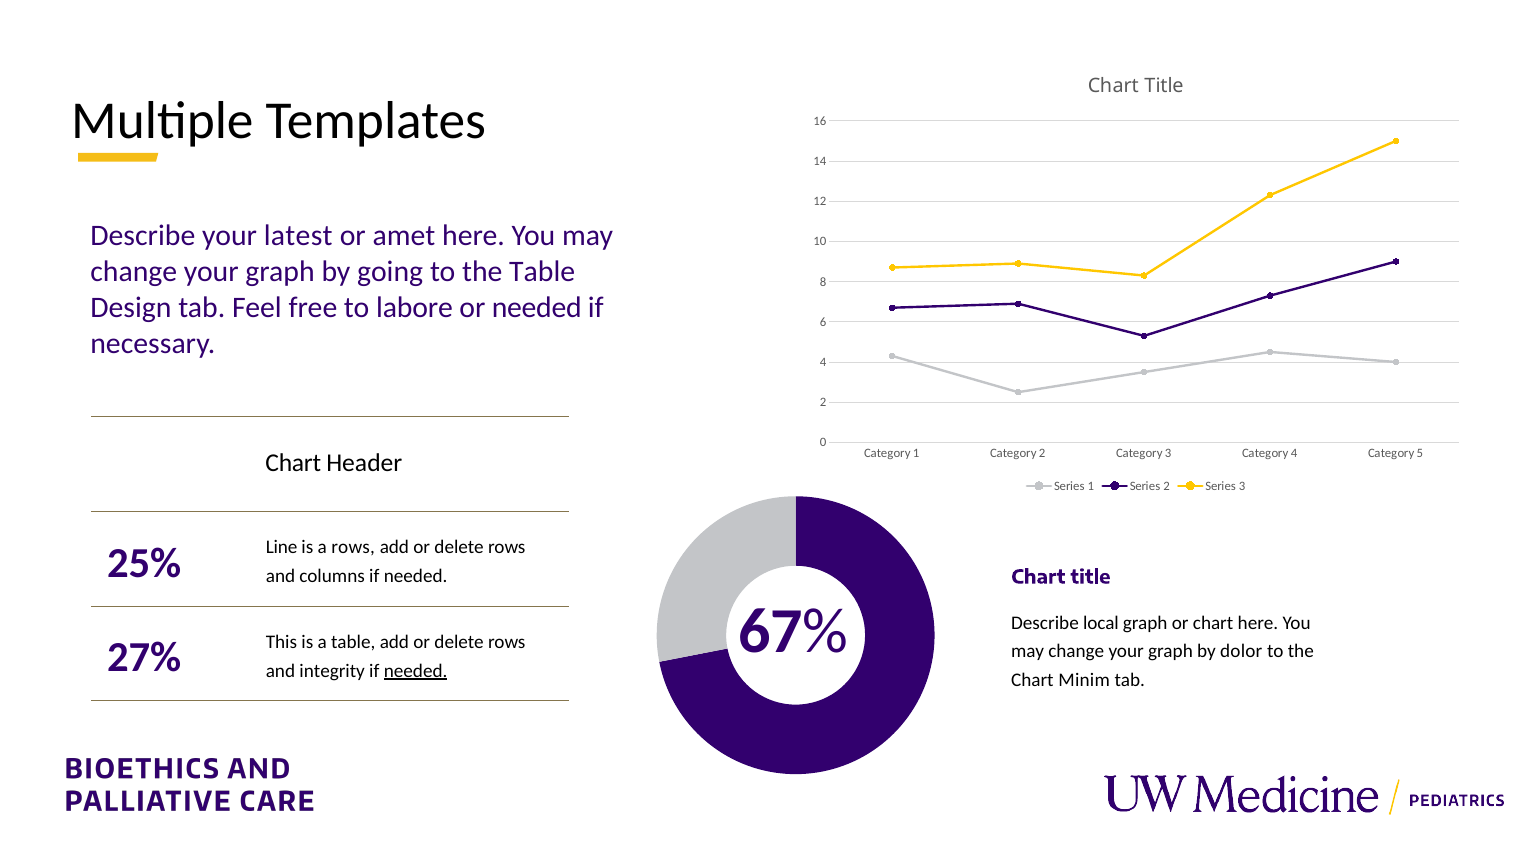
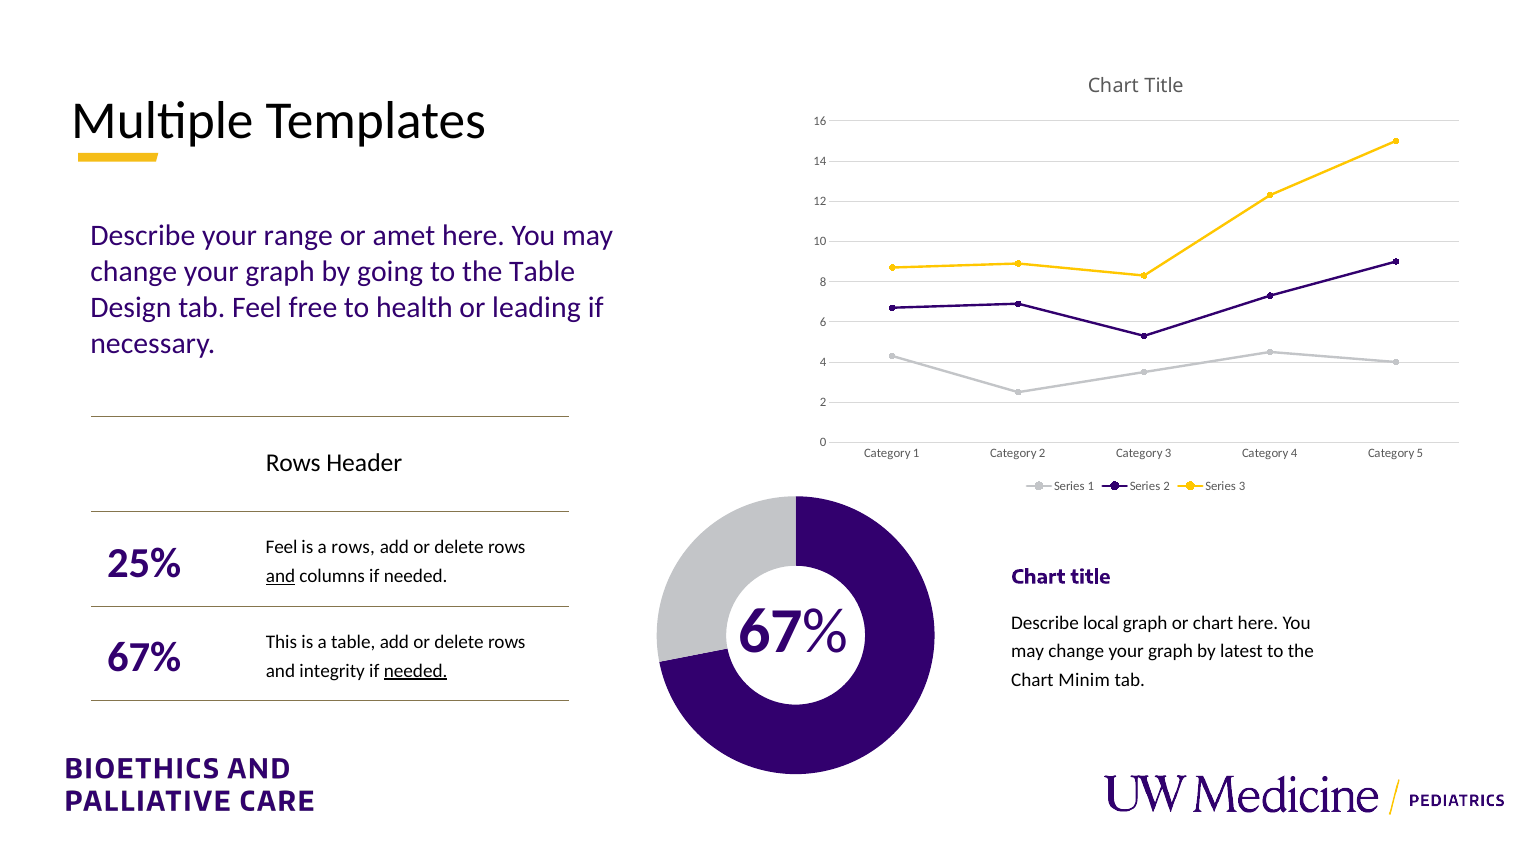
latest: latest -> range
labore: labore -> health
or needed: needed -> leading
Chart at (293, 463): Chart -> Rows
25% Line: Line -> Feel
and at (280, 576) underline: none -> present
27% at (144, 658): 27% -> 67%
dolor: dolor -> latest
